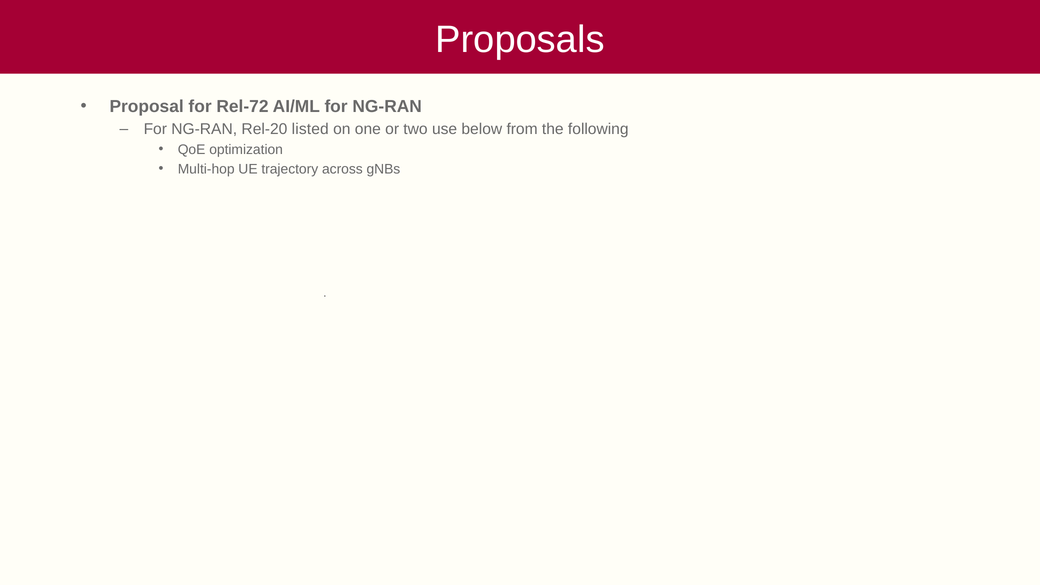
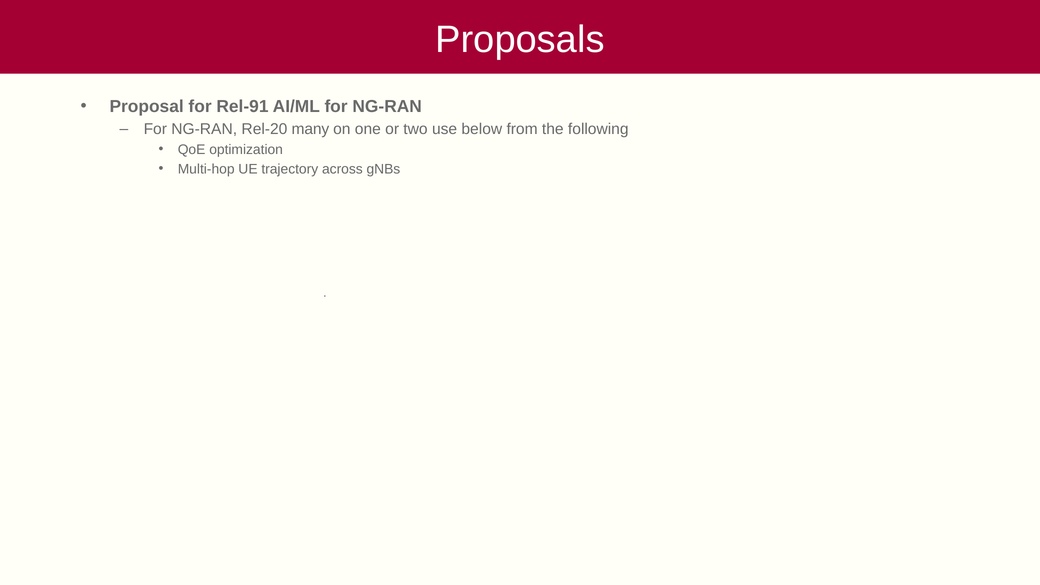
Rel-72: Rel-72 -> Rel-91
listed: listed -> many
